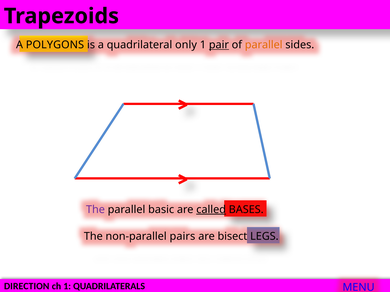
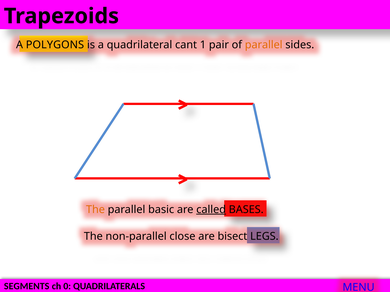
only: only -> cant
pair underline: present -> none
The at (95, 210) colour: purple -> orange
pairs: pairs -> close
DIRECTION: DIRECTION -> SEGMENTS
ch 1: 1 -> 0
